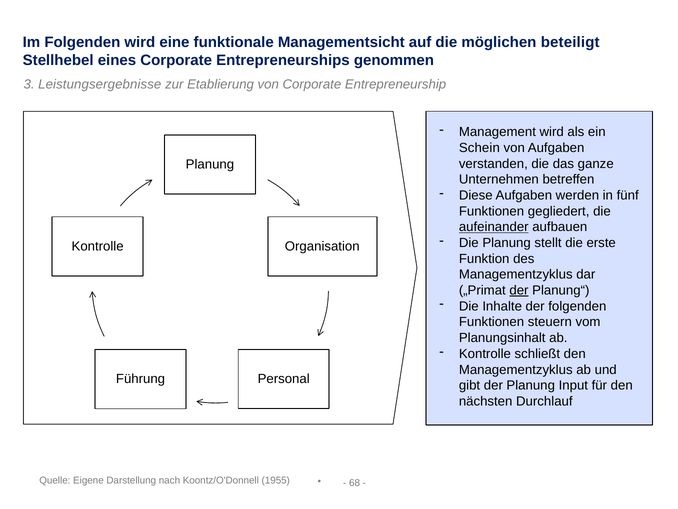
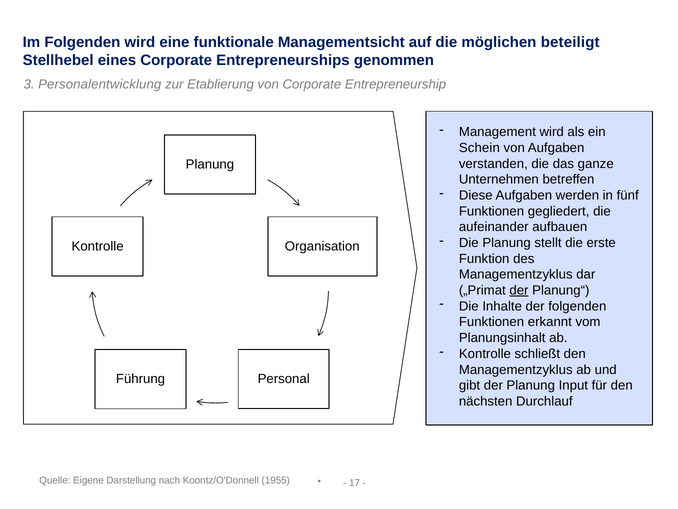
Leistungsergebnisse: Leistungsergebnisse -> Personalentwicklung
aufeinander underline: present -> none
steuern: steuern -> erkannt
68: 68 -> 17
